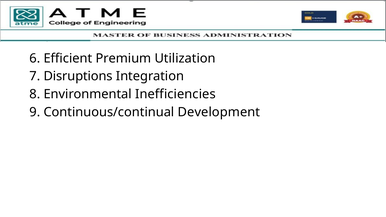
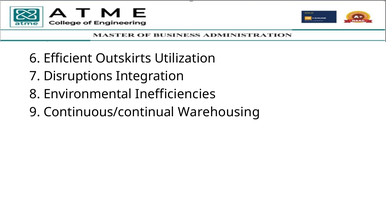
Premium: Premium -> Outskirts
Development: Development -> Warehousing
